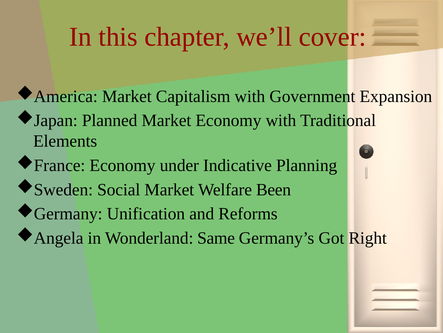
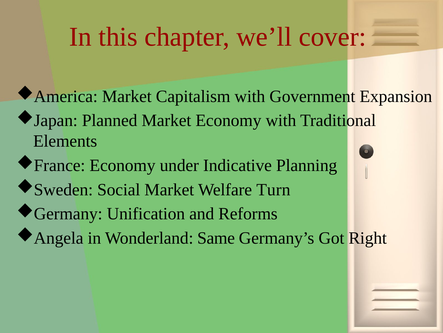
Been: Been -> Turn
